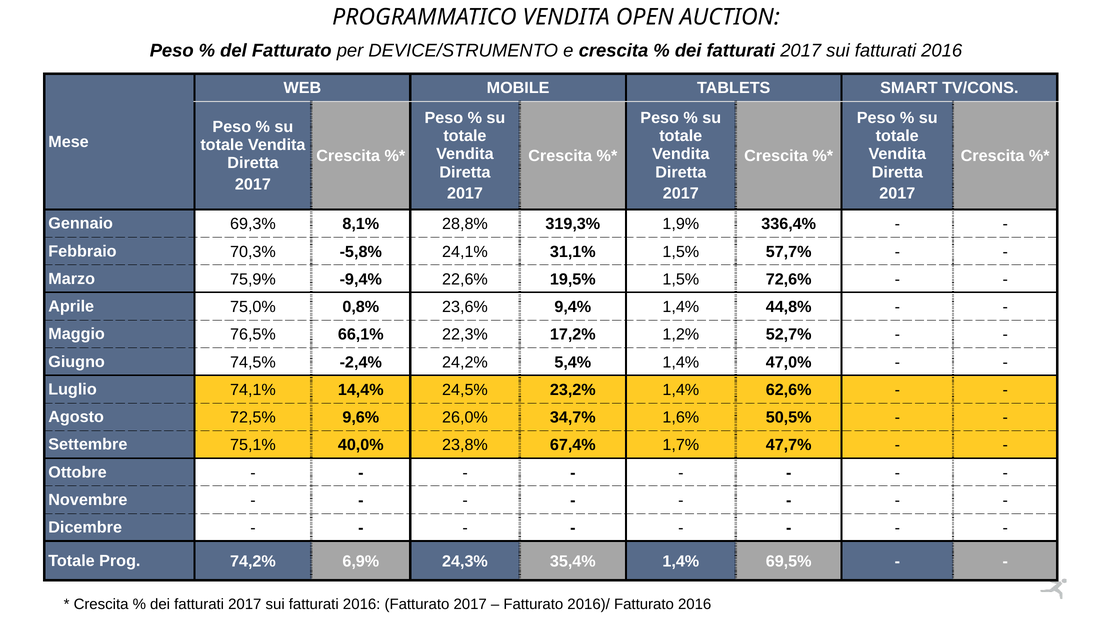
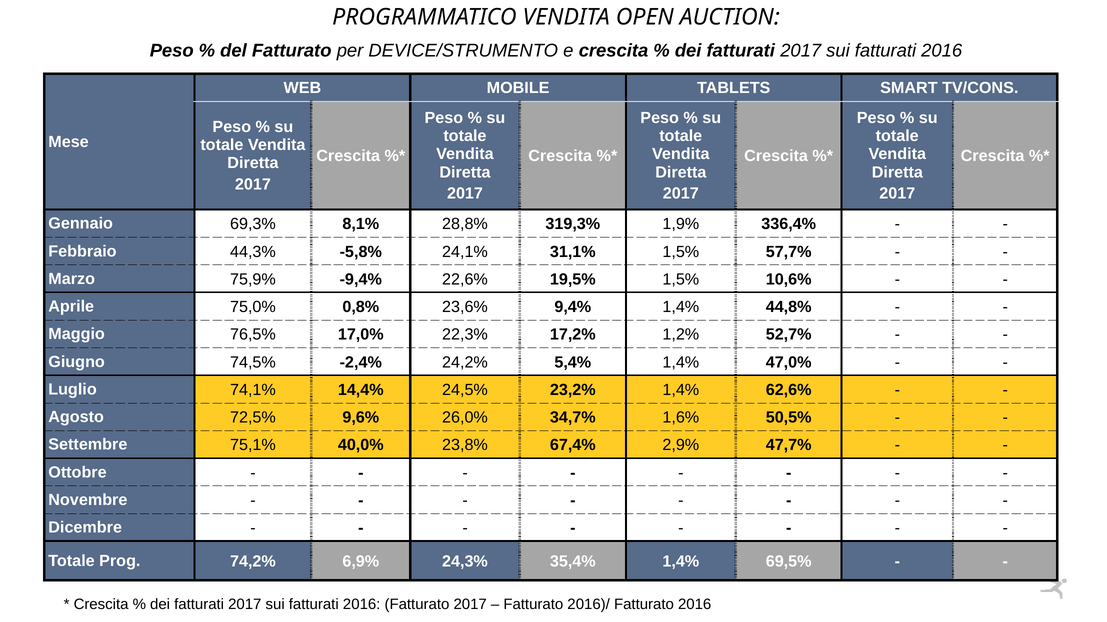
70,3%: 70,3% -> 44,3%
72,6%: 72,6% -> 10,6%
66,1%: 66,1% -> 17,0%
1,7%: 1,7% -> 2,9%
